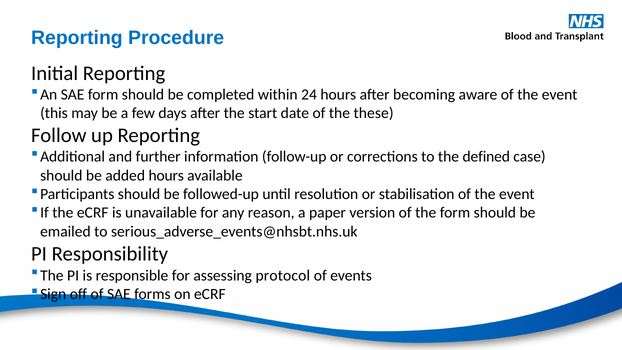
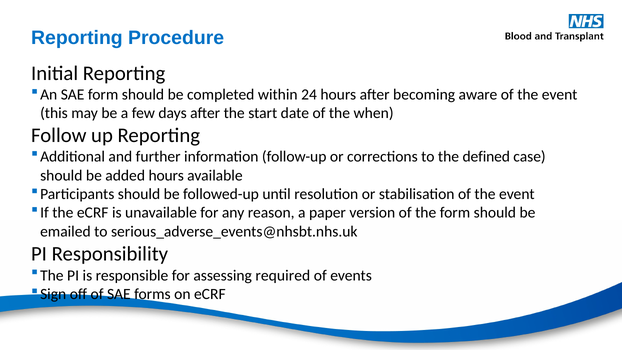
these: these -> when
protocol: protocol -> required
